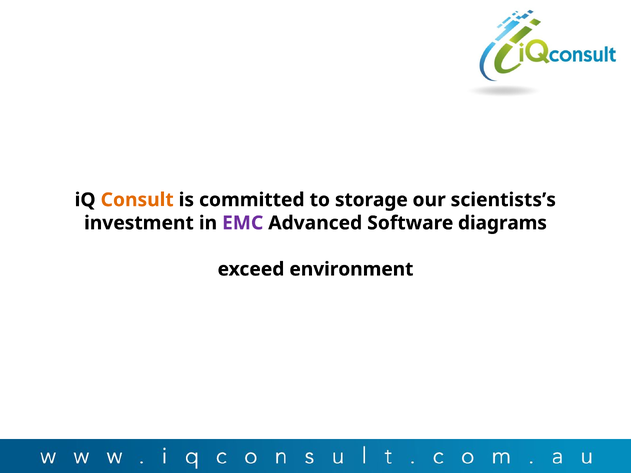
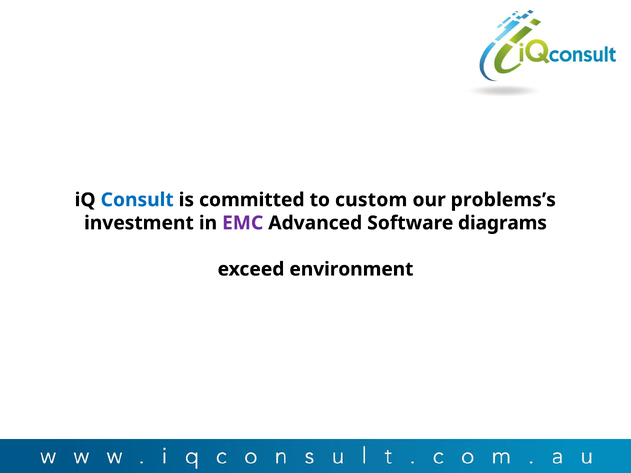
Consult colour: orange -> blue
storage: storage -> custom
scientists’s: scientists’s -> problems’s
